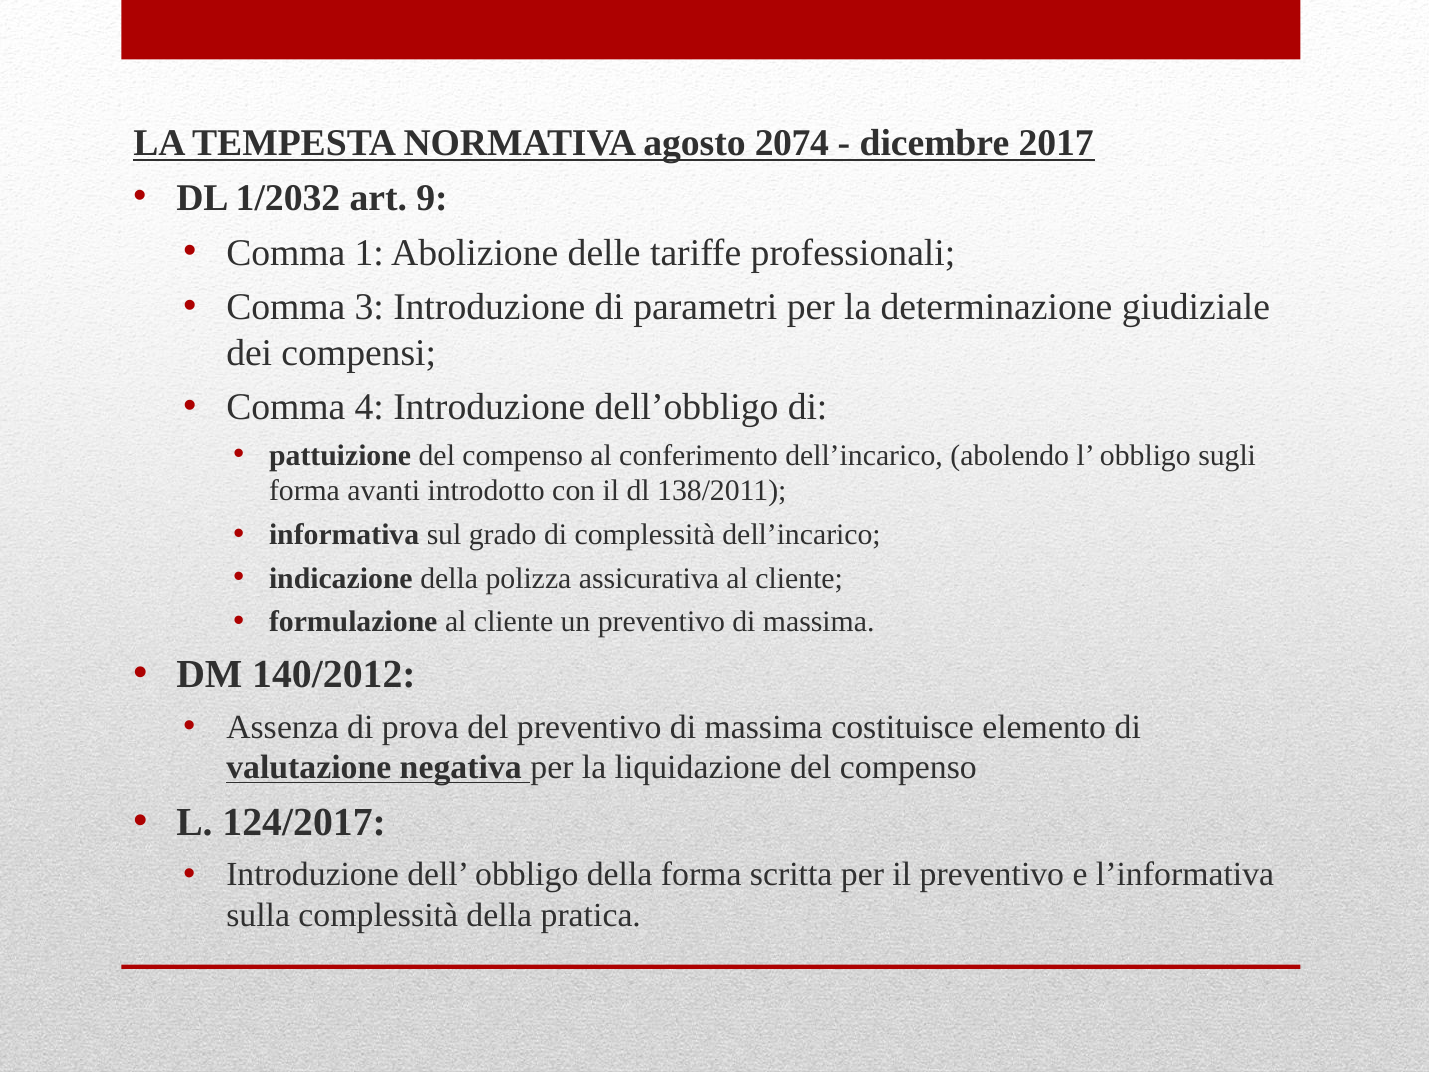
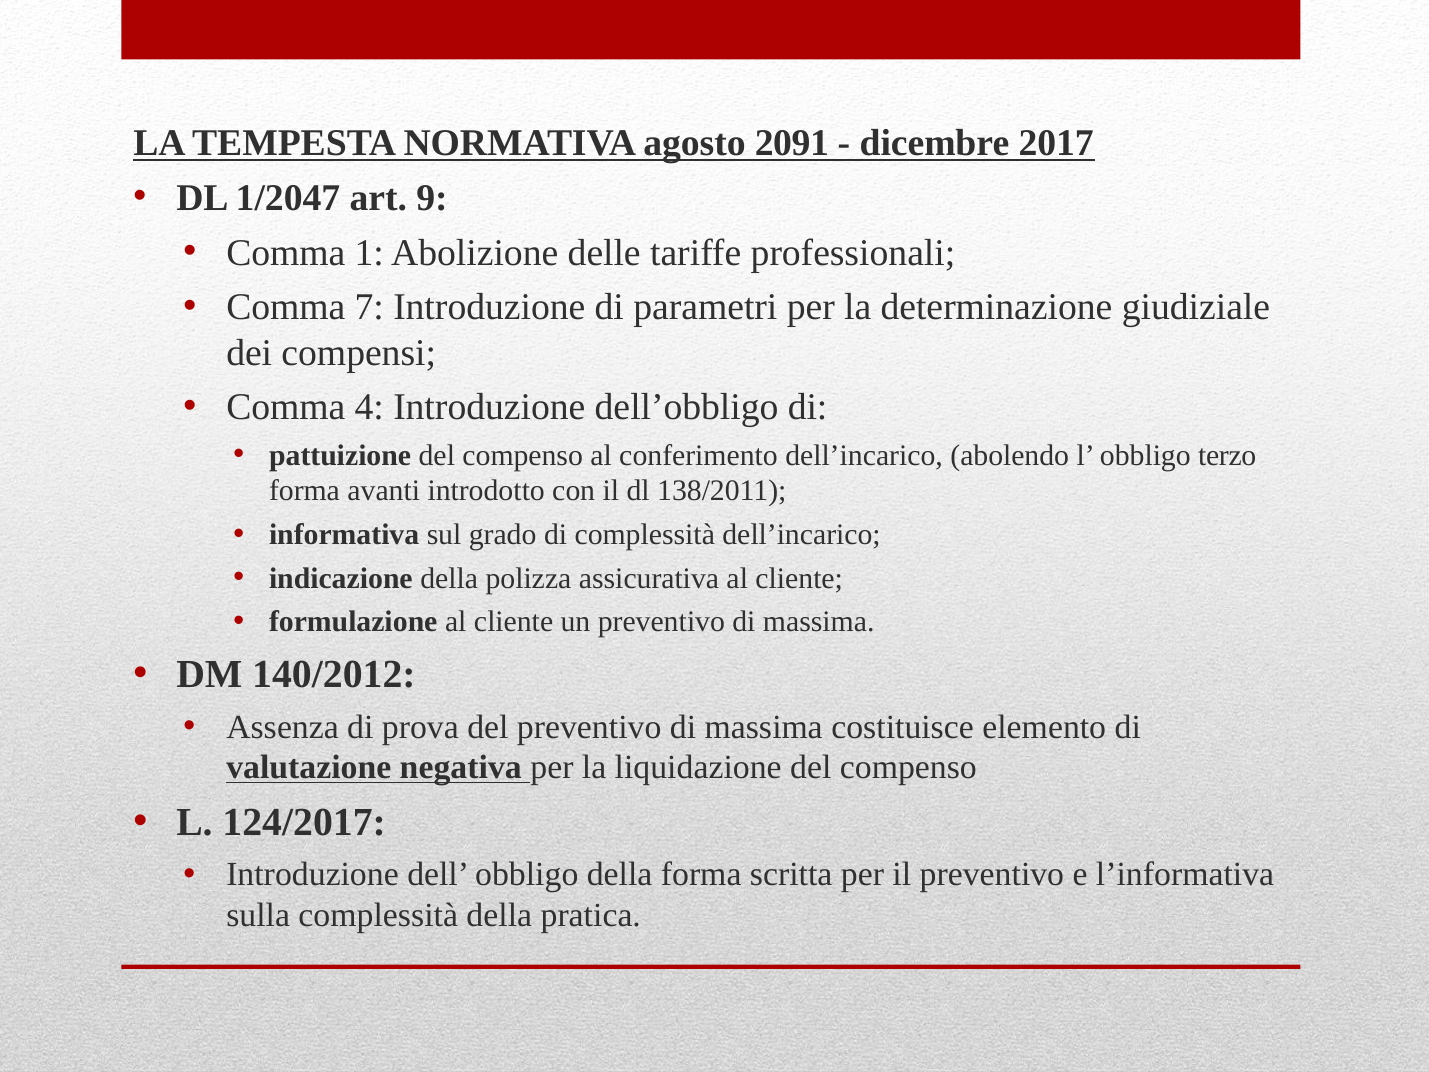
2074: 2074 -> 2091
1/2032: 1/2032 -> 1/2047
3: 3 -> 7
sugli: sugli -> terzo
